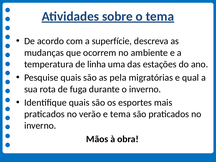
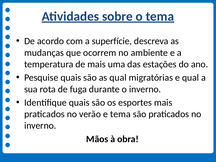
de linha: linha -> mais
as pela: pela -> qual
